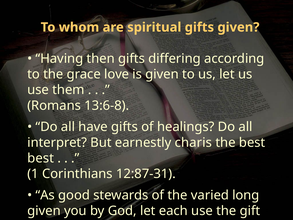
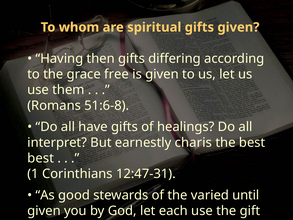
love: love -> free
13:6-8: 13:6-8 -> 51:6-8
12:87-31: 12:87-31 -> 12:47-31
long: long -> until
